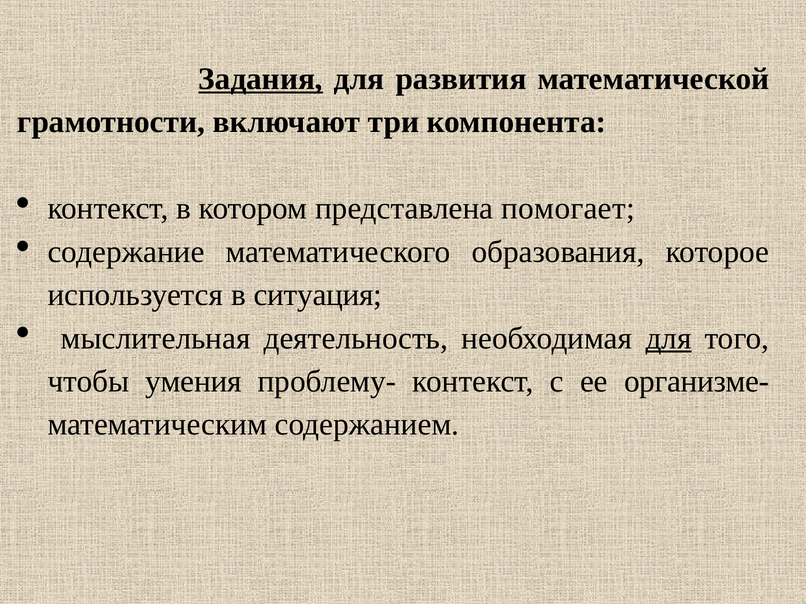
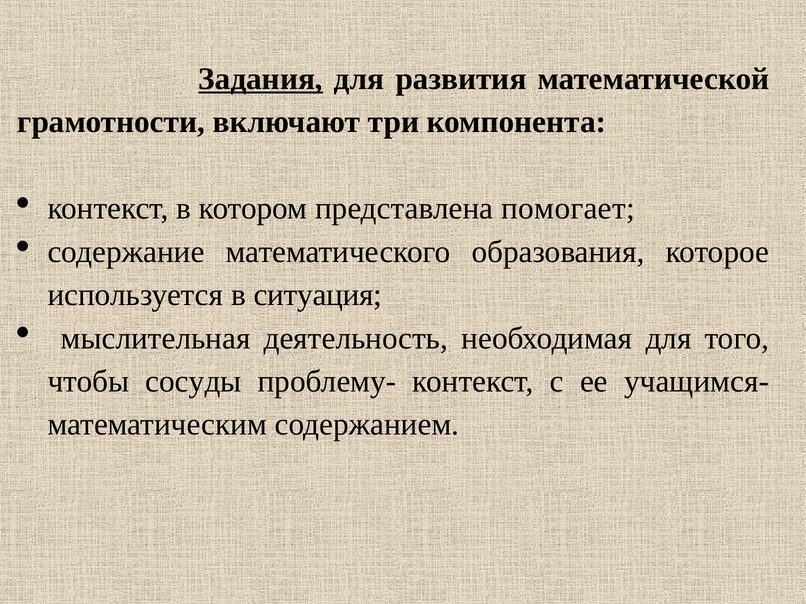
для at (668, 338) underline: present -> none
умения: умения -> сосуды
организме-: организме- -> учащимся-
